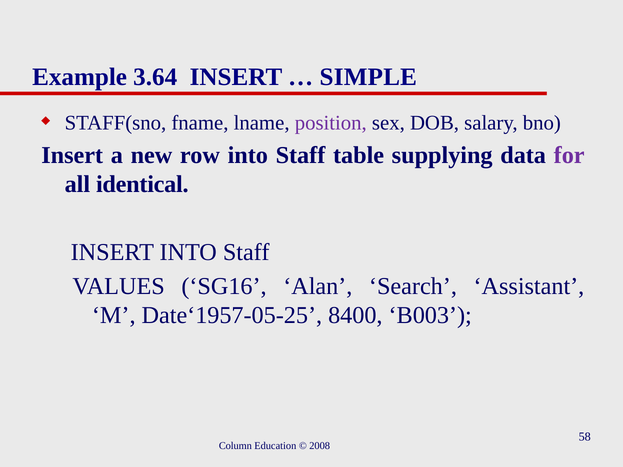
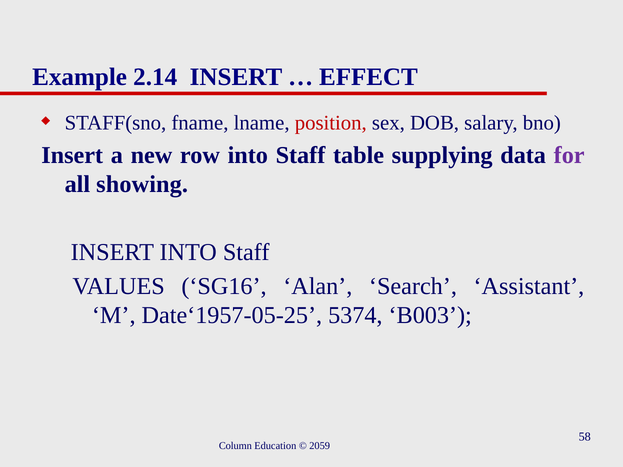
3.64: 3.64 -> 2.14
SIMPLE: SIMPLE -> EFFECT
position colour: purple -> red
identical: identical -> showing
8400: 8400 -> 5374
2008: 2008 -> 2059
